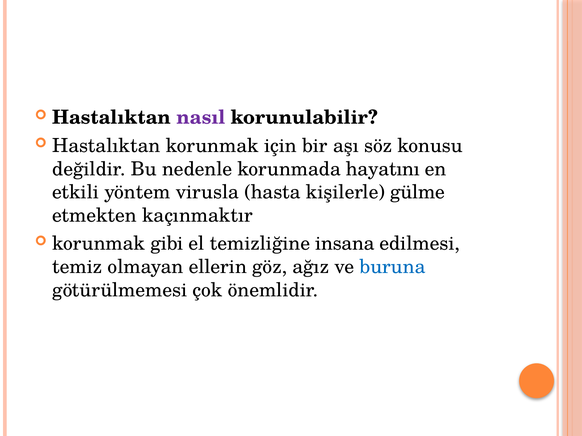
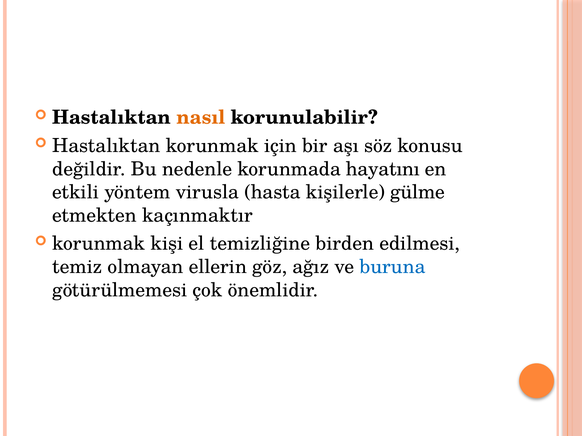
nasıl colour: purple -> orange
gibi: gibi -> kişi
insana: insana -> birden
